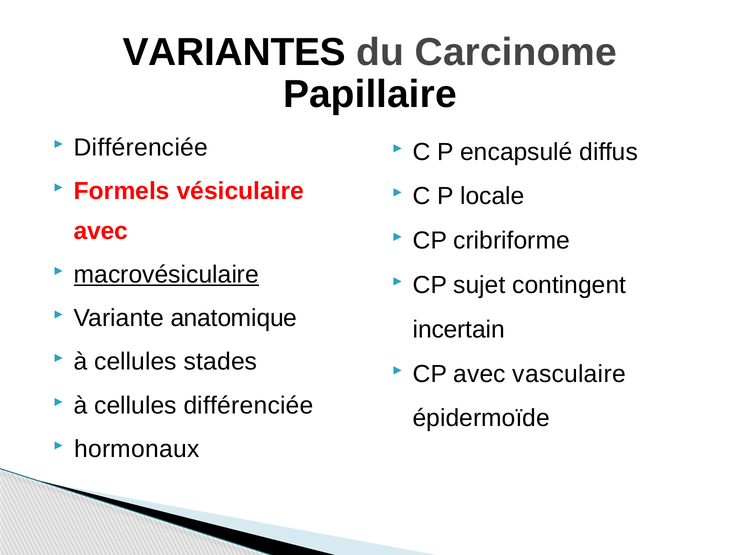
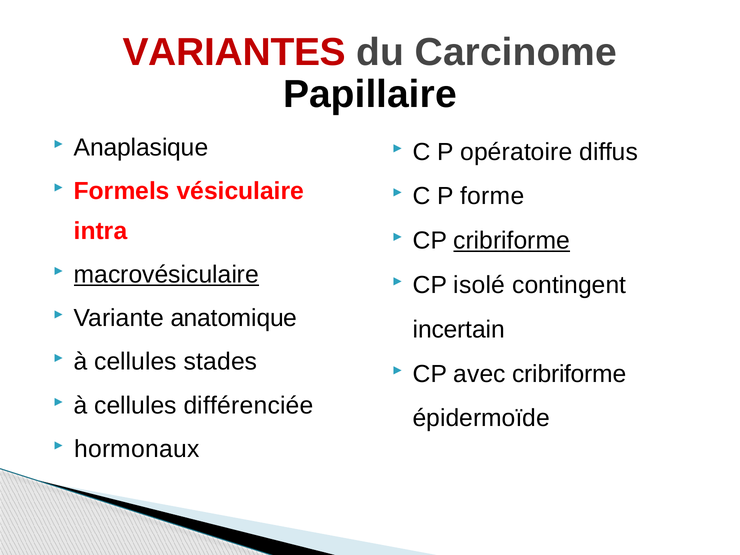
VARIANTES colour: black -> red
Différenciée at (141, 147): Différenciée -> Anaplasique
encapsulé: encapsulé -> opératoire
locale: locale -> forme
avec at (101, 231): avec -> intra
cribriforme at (512, 241) underline: none -> present
sujet: sujet -> isolé
avec vasculaire: vasculaire -> cribriforme
